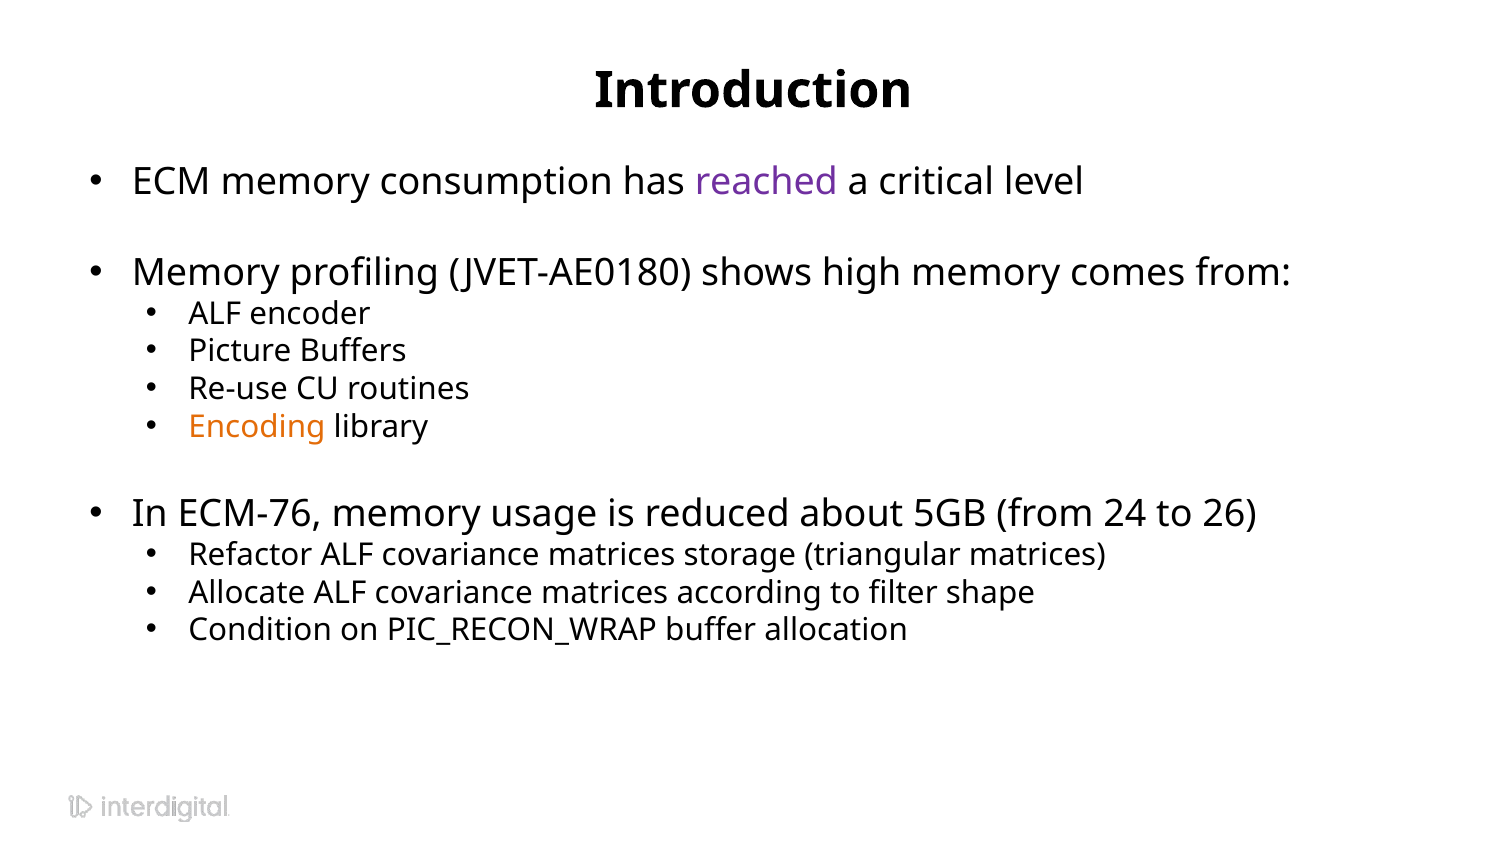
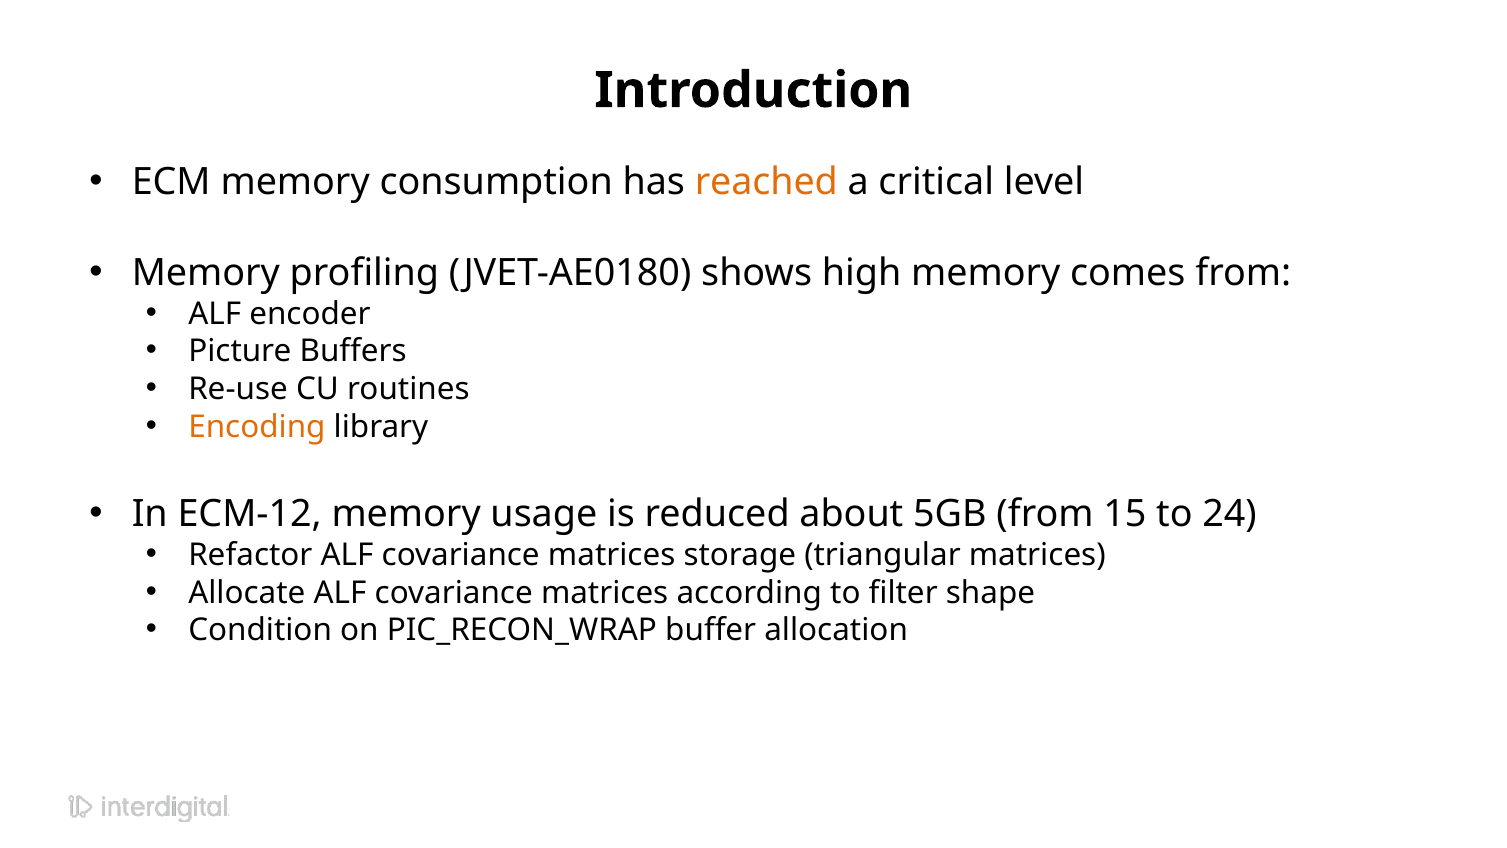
reached colour: purple -> orange
ECM-76: ECM-76 -> ECM-12
24: 24 -> 15
26: 26 -> 24
